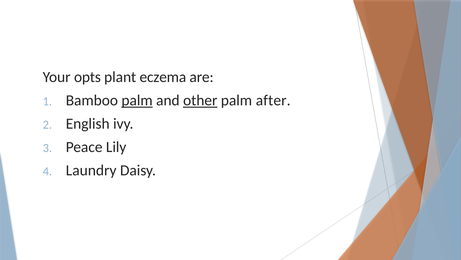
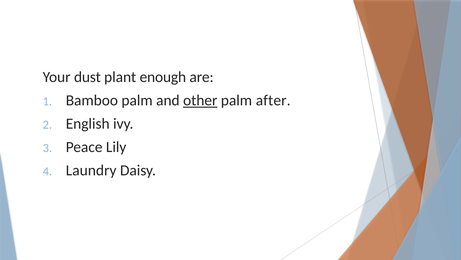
opts: opts -> dust
eczema: eczema -> enough
palm at (137, 100) underline: present -> none
